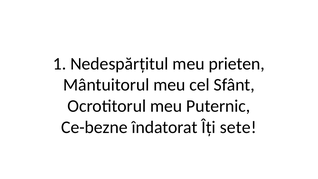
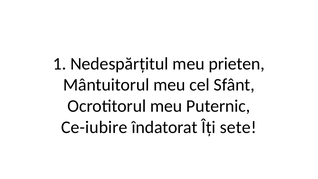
Ce-bezne: Ce-bezne -> Ce-iubire
